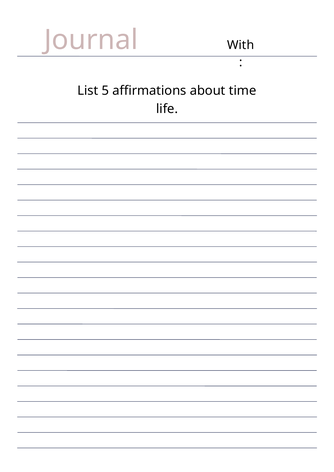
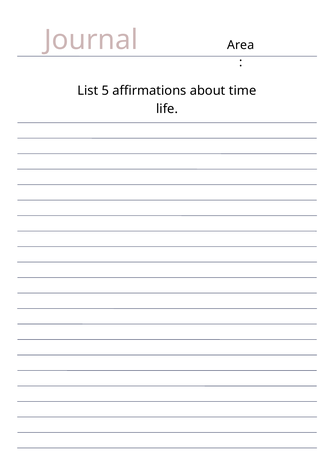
With: With -> Area
